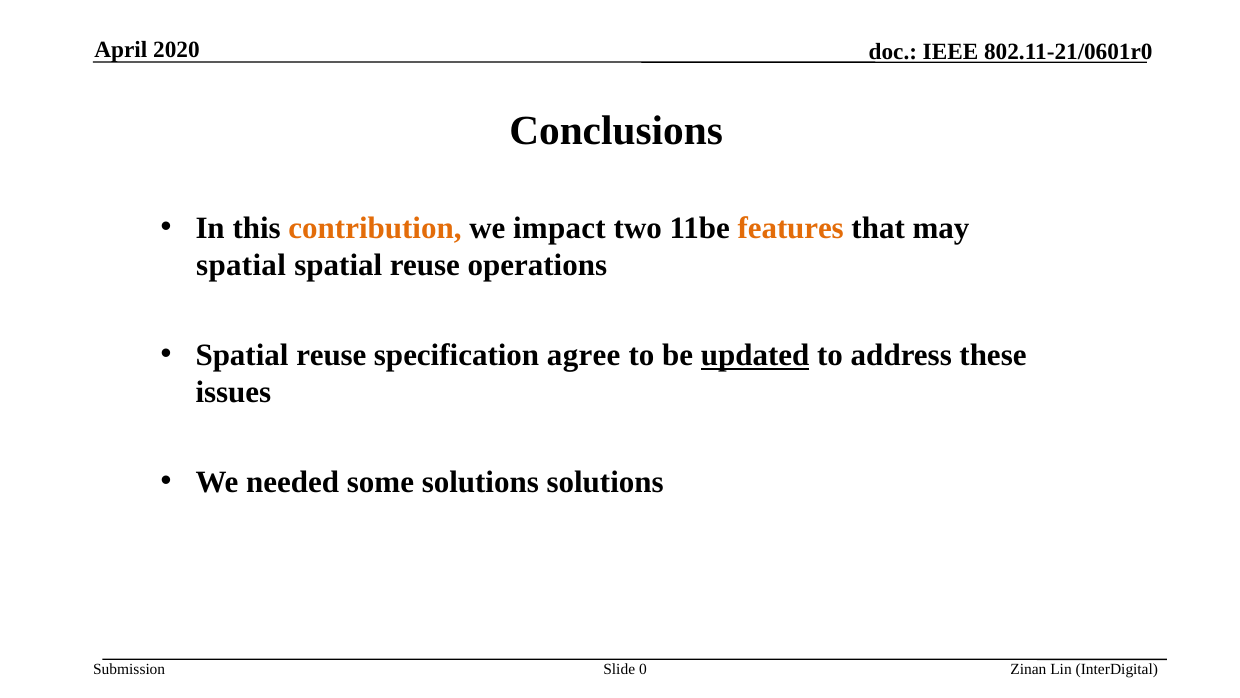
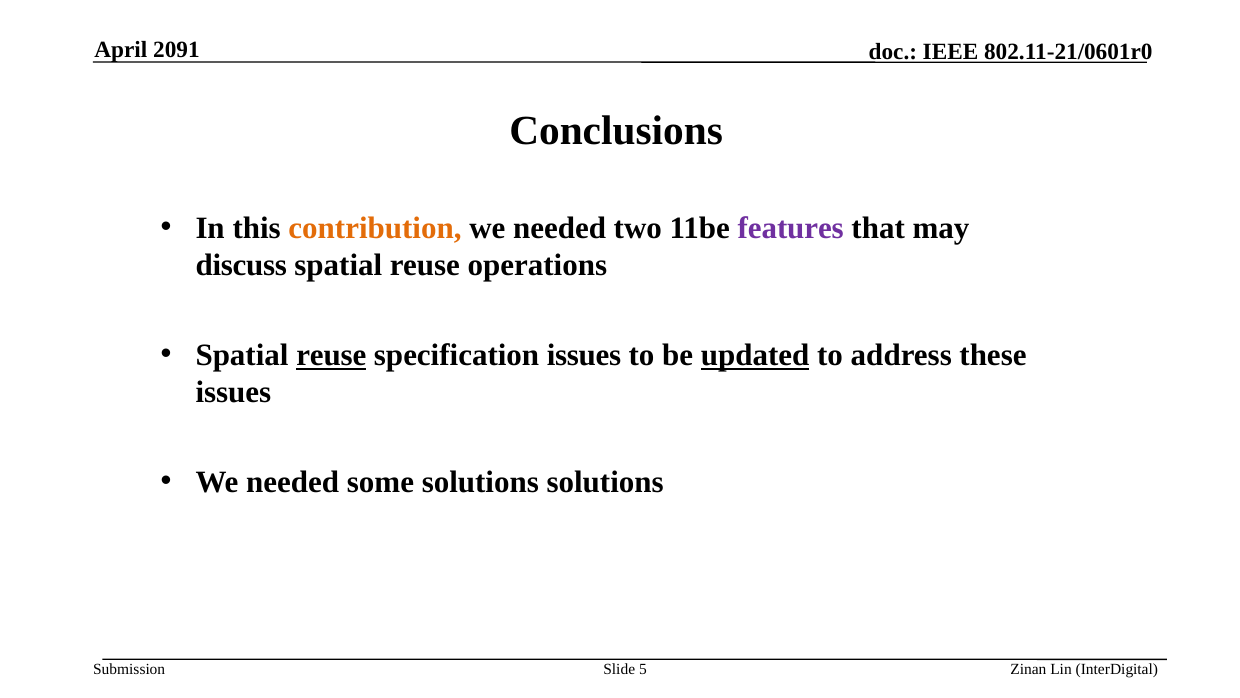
2020: 2020 -> 2091
impact at (559, 228): impact -> needed
features colour: orange -> purple
spatial at (241, 265): spatial -> discuss
reuse at (331, 355) underline: none -> present
specification agree: agree -> issues
0: 0 -> 5
